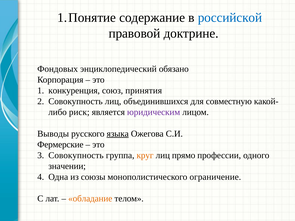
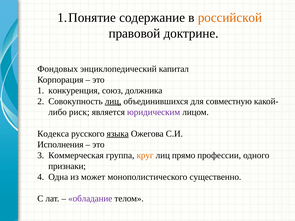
российской colour: blue -> orange
обязано: обязано -> капитал
принятия: принятия -> должника
лиц at (113, 101) underline: none -> present
Выводы: Выводы -> Кодекса
Фермерские: Фермерские -> Исполнения
Совокупность at (76, 155): Совокупность -> Коммерческая
значении: значении -> признаки
союзы: союзы -> может
ограничение: ограничение -> существенно
обладание colour: orange -> purple
